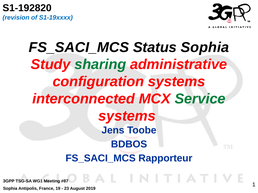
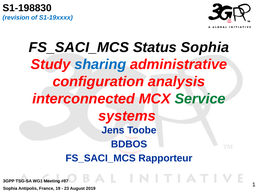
S1-192820: S1-192820 -> S1-198830
sharing colour: green -> blue
configuration systems: systems -> analysis
